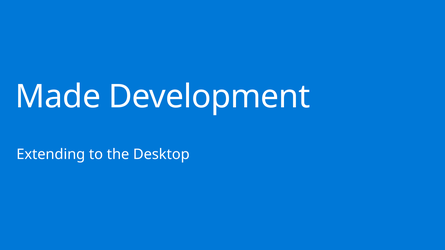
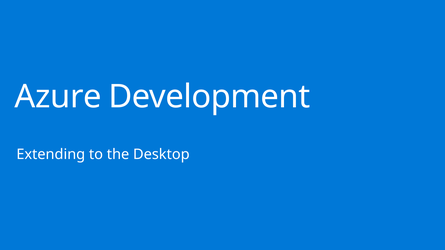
Made: Made -> Azure
